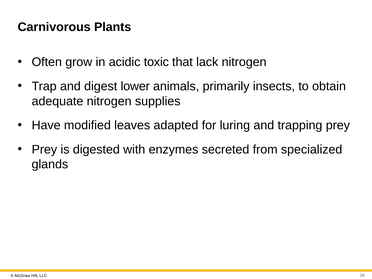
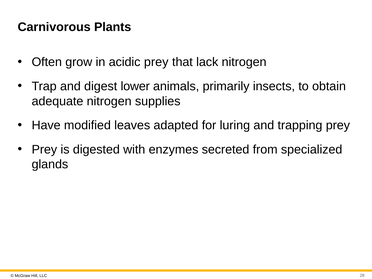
acidic toxic: toxic -> prey
